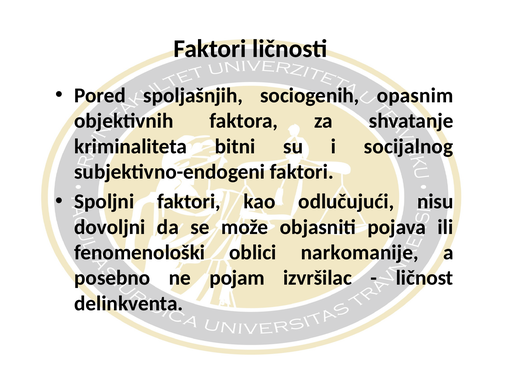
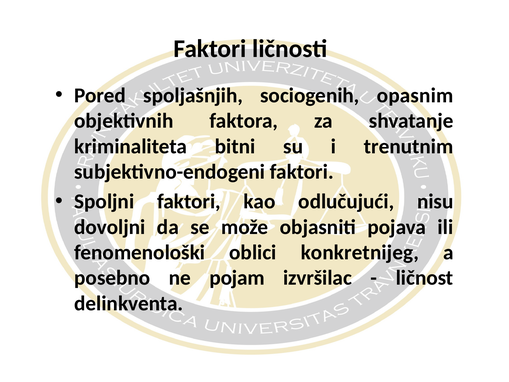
socijalnog: socijalnog -> trenutnim
narkomanije: narkomanije -> konkretnijeg
